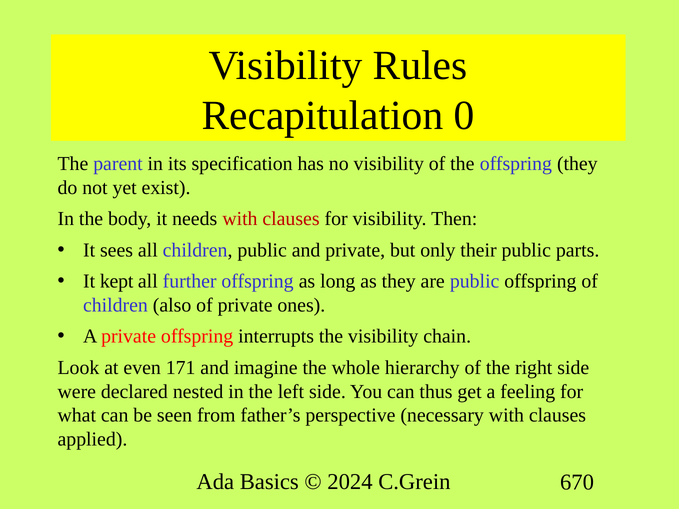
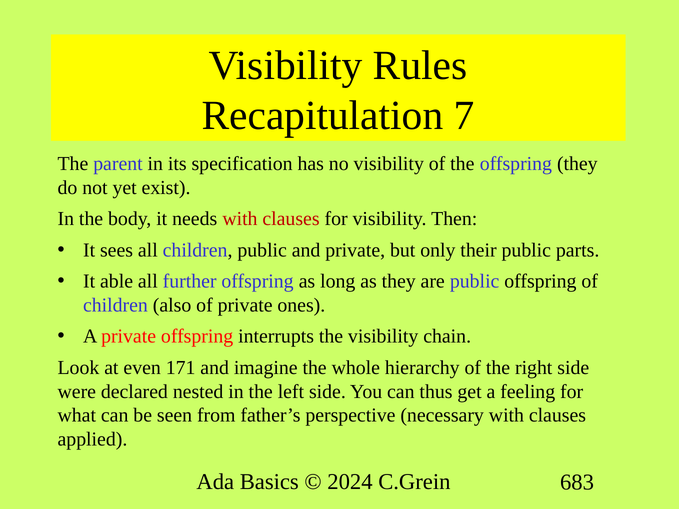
0: 0 -> 7
kept: kept -> able
670: 670 -> 683
